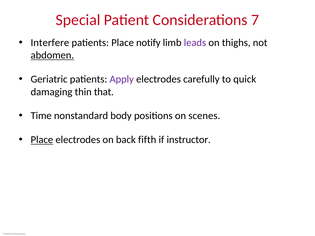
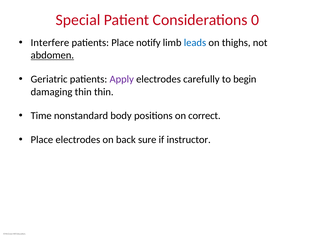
7: 7 -> 0
leads colour: purple -> blue
quick: quick -> begin
thin that: that -> thin
scenes: scenes -> correct
Place at (42, 140) underline: present -> none
fifth: fifth -> sure
